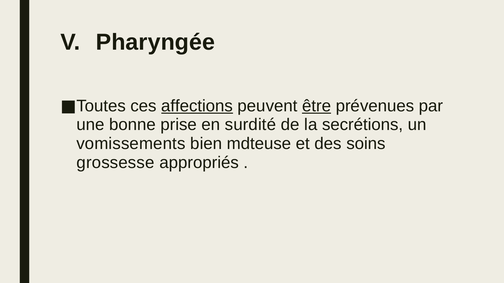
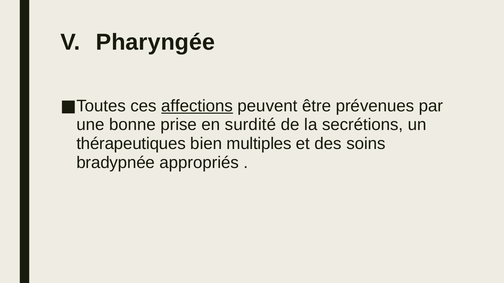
être underline: present -> none
vomissements: vomissements -> thérapeutiques
mdteuse: mdteuse -> multiples
grossesse: grossesse -> bradypnée
